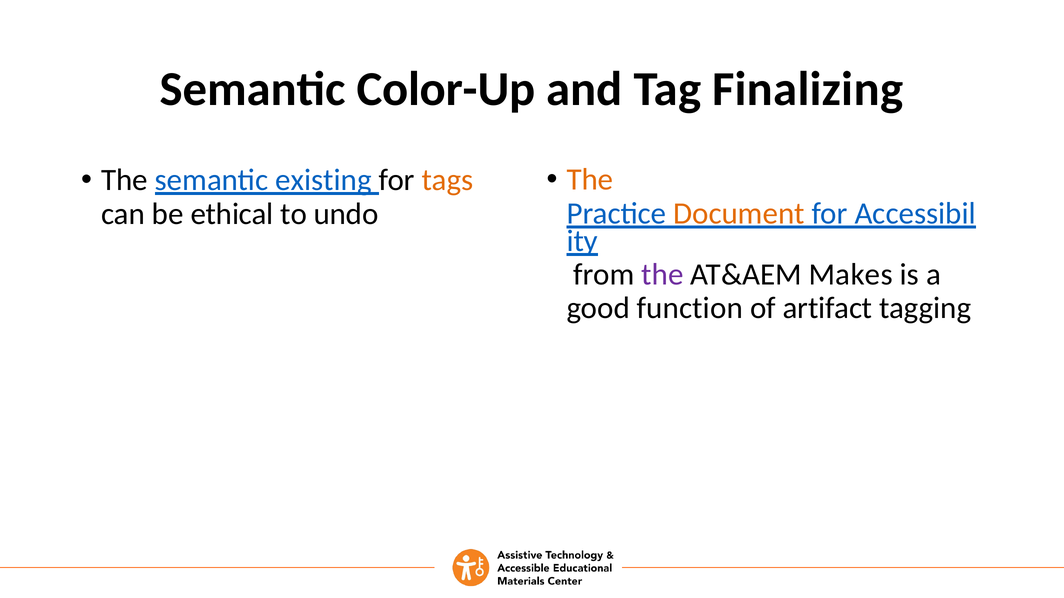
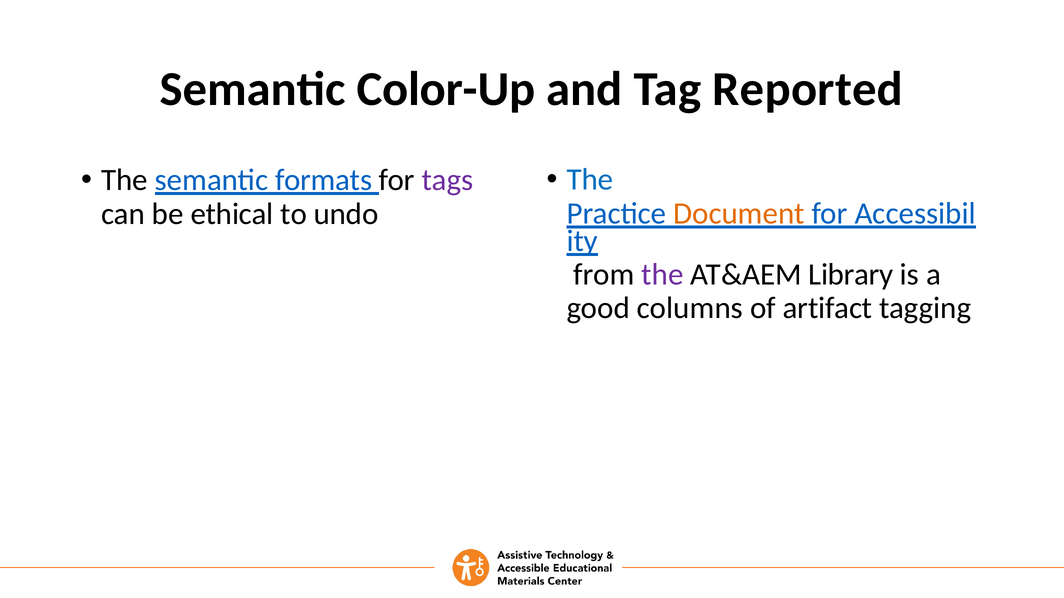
Finalizing: Finalizing -> Reported
The at (590, 180) colour: orange -> blue
existing: existing -> formats
tags colour: orange -> purple
Makes: Makes -> Library
function: function -> columns
